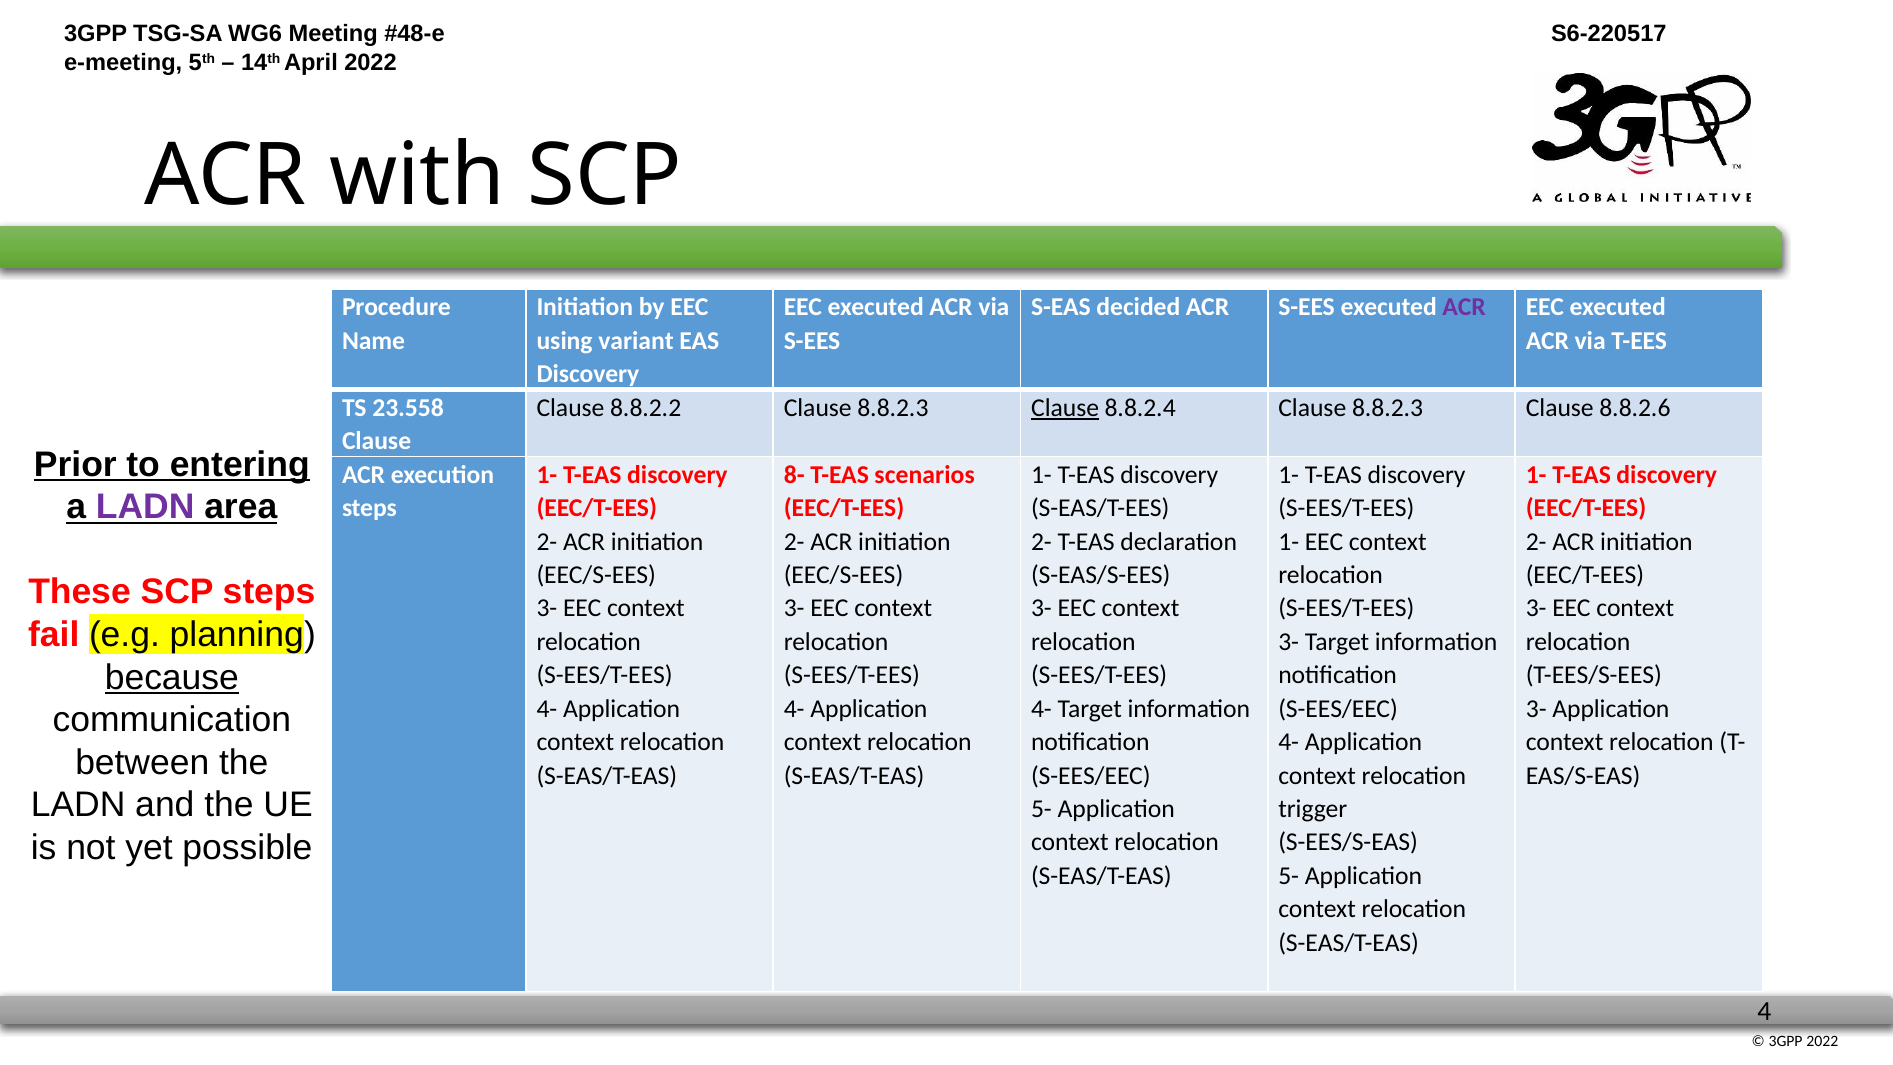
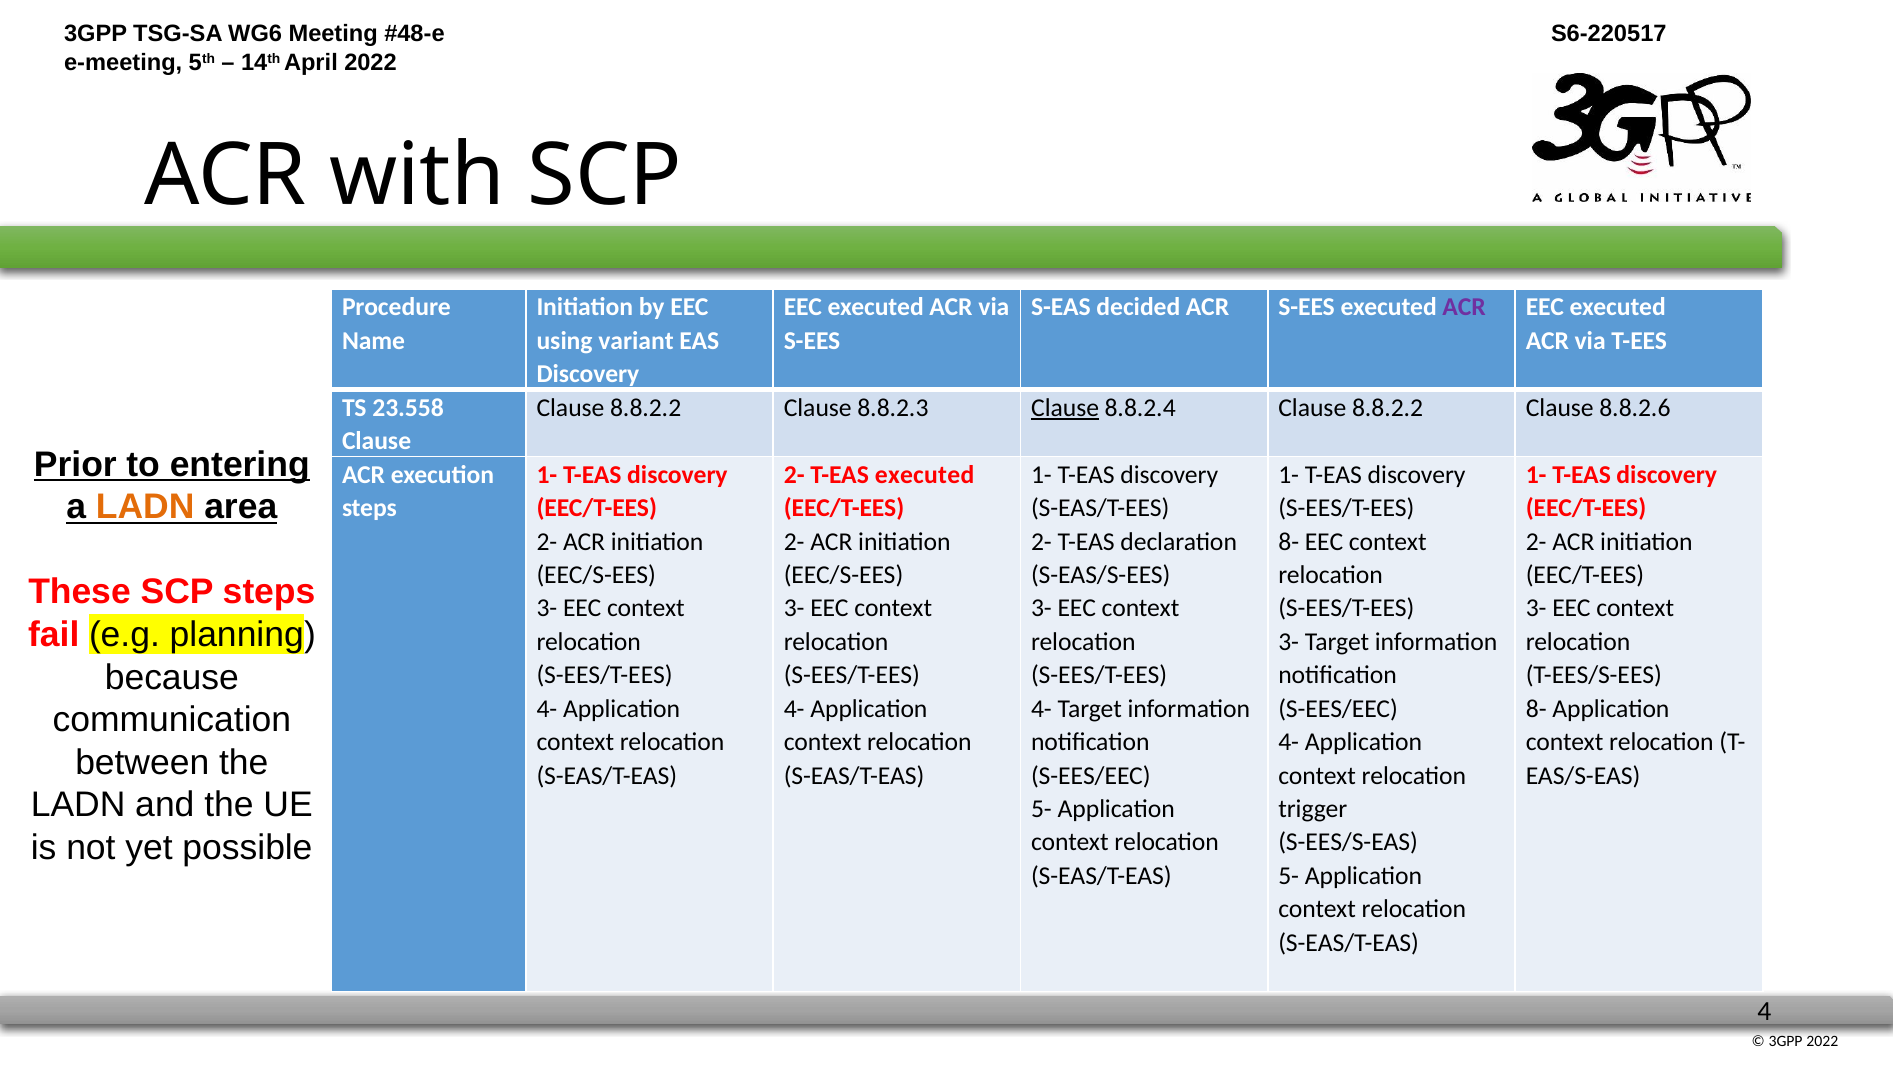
8.8.2.4 Clause 8.8.2.3: 8.8.2.3 -> 8.8.2.2
8- at (794, 475): 8- -> 2-
T-EAS scenarios: scenarios -> executed
LADN at (145, 507) colour: purple -> orange
1- at (1289, 541): 1- -> 8-
because underline: present -> none
3- at (1536, 709): 3- -> 8-
